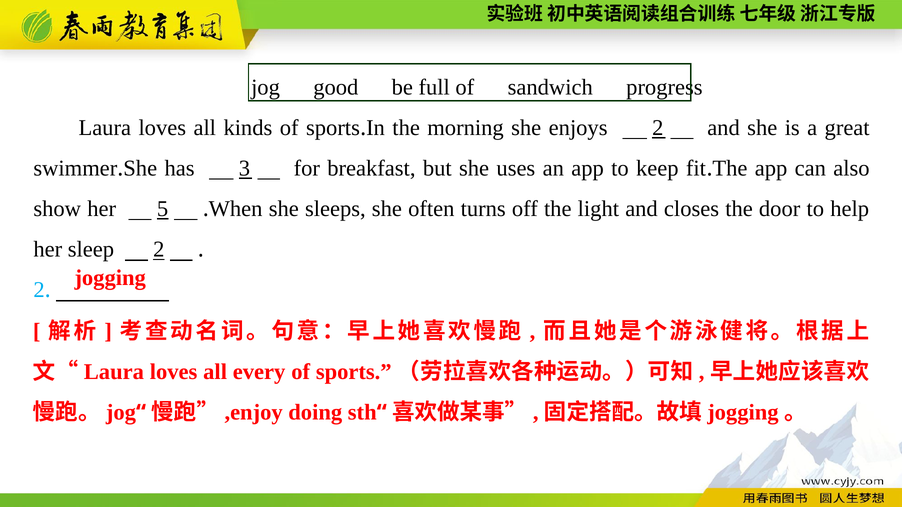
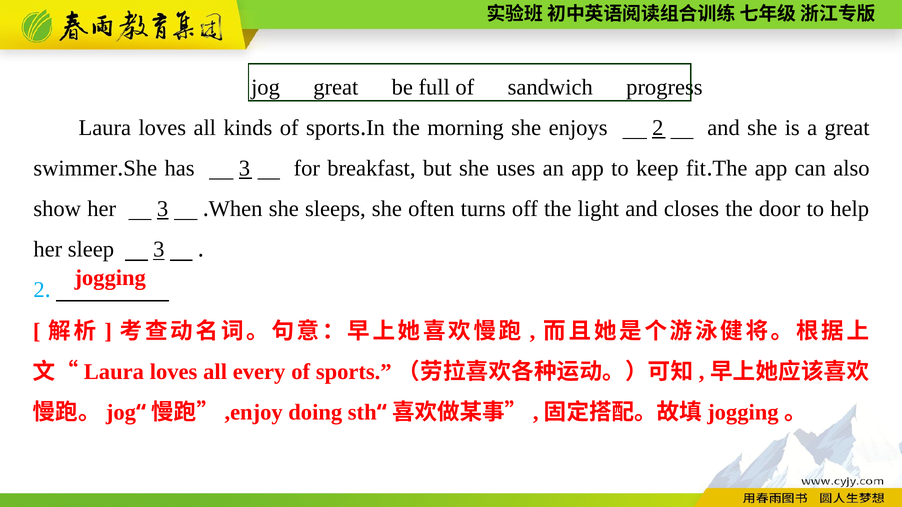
jog good: good -> great
her 5: 5 -> 3
sleep 2: 2 -> 3
